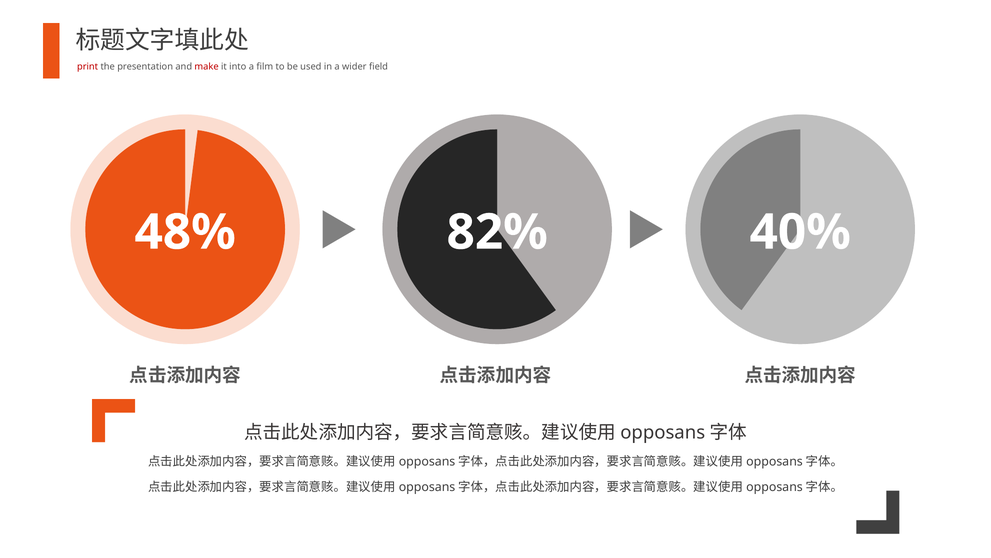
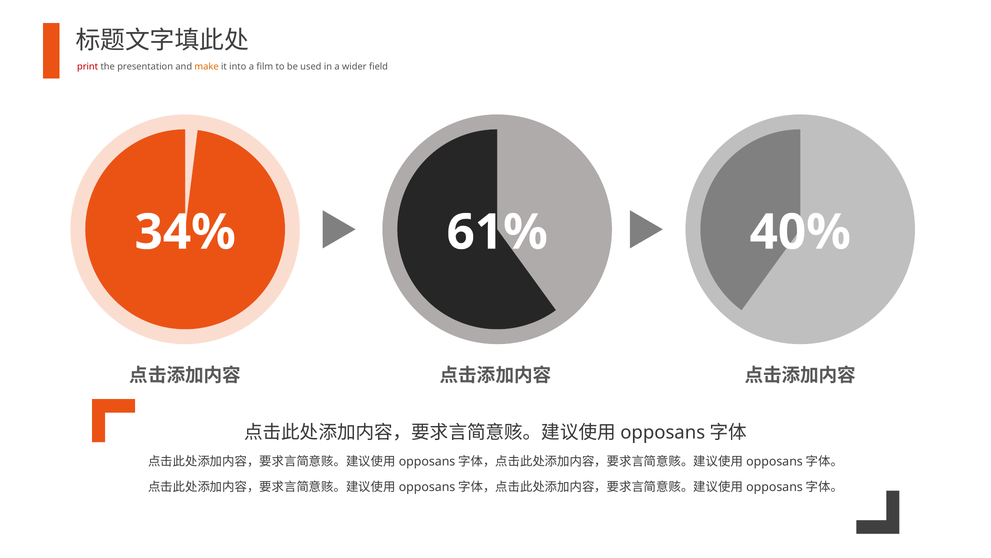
make colour: red -> orange
48%: 48% -> 34%
82%: 82% -> 61%
